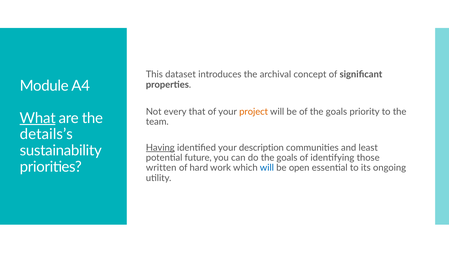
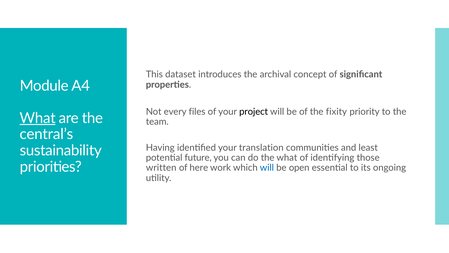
that: that -> files
project colour: orange -> black
of the goals: goals -> fixity
details’s: details’s -> central’s
Having underline: present -> none
description: description -> translation
do the goals: goals -> what
hard: hard -> here
